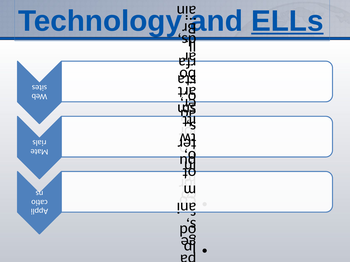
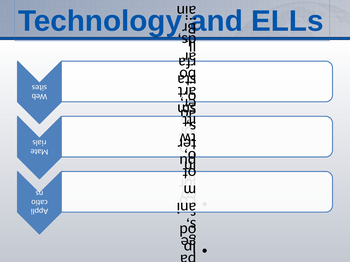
ELLs underline: present -> none
